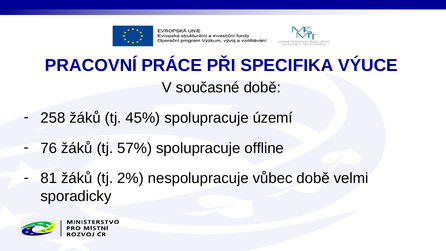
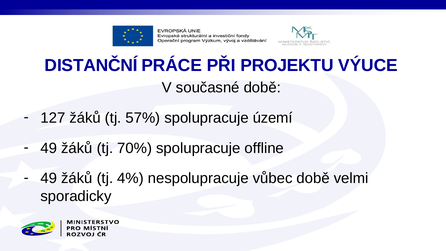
PRACOVNÍ: PRACOVNÍ -> DISTANČNÍ
SPECIFIKA: SPECIFIKA -> PROJEKTU
258: 258 -> 127
45%: 45% -> 57%
76 at (49, 148): 76 -> 49
57%: 57% -> 70%
81 at (49, 178): 81 -> 49
2%: 2% -> 4%
